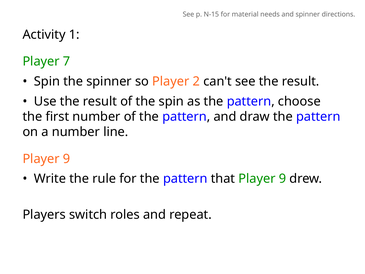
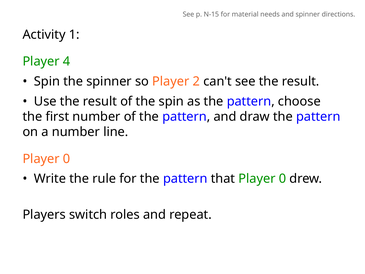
7: 7 -> 4
9 at (67, 159): 9 -> 0
that Player 9: 9 -> 0
